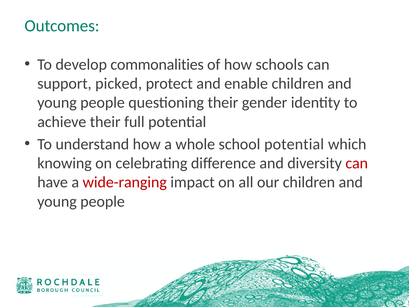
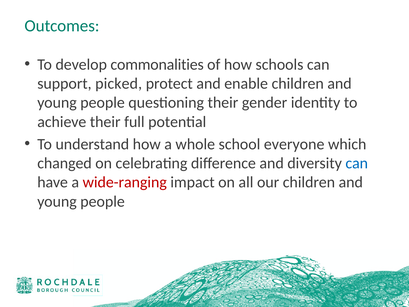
school potential: potential -> everyone
knowing: knowing -> changed
can at (357, 163) colour: red -> blue
